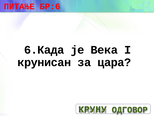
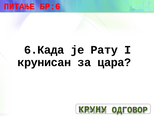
Века: Века -> Рату
